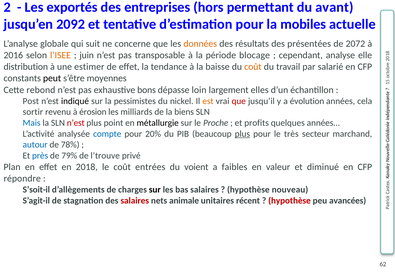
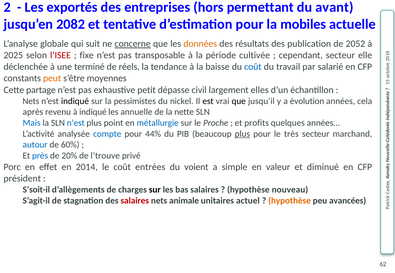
2092: 2092 -> 2082
concerne underline: none -> present
présentées: présentées -> publication
2072: 2072 -> 2052
2016: 2016 -> 2025
l’ISEE colour: orange -> red
juin: juin -> fixe
blocage: blocage -> cultivée
cependant analyse: analyse -> secteur
distribution: distribution -> déclenchée
estimer: estimer -> terminé
de effet: effet -> réels
coût at (253, 67) colour: orange -> blue
peut colour: black -> orange
rebond: rebond -> partage
bons: bons -> petit
loin: loin -> civil
Post at (31, 101): Post -> Nets
est colour: orange -> black
que at (239, 101) colour: red -> black
sortir: sortir -> après
à érosion: érosion -> indiqué
milliards: milliards -> annuelle
biens: biens -> nette
n’est at (76, 123) colour: red -> blue
métallurgie colour: black -> blue
20%: 20% -> 44%
78%: 78% -> 60%
79%: 79% -> 20%
Plan: Plan -> Porc
2018: 2018 -> 2014
faibles: faibles -> simple
répondre: répondre -> président
récent: récent -> actuel
hypothèse at (289, 201) colour: red -> orange
